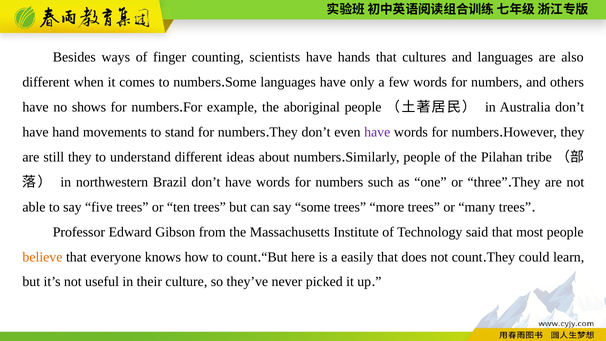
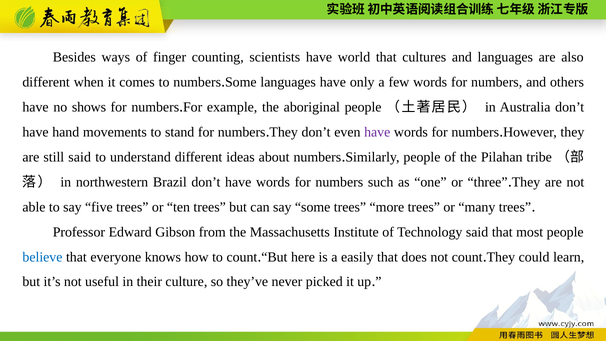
hands: hands -> world
still they: they -> said
believe colour: orange -> blue
